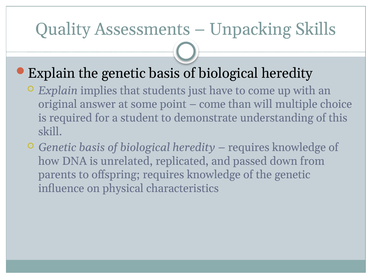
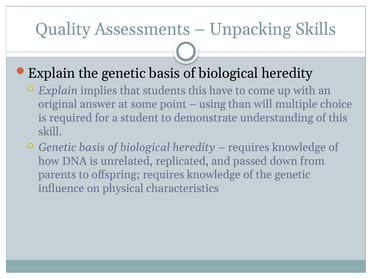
students just: just -> this
come at (212, 104): come -> using
